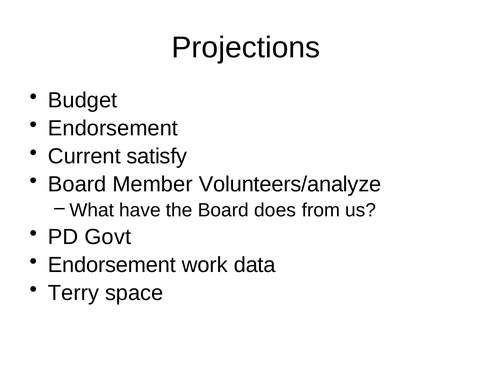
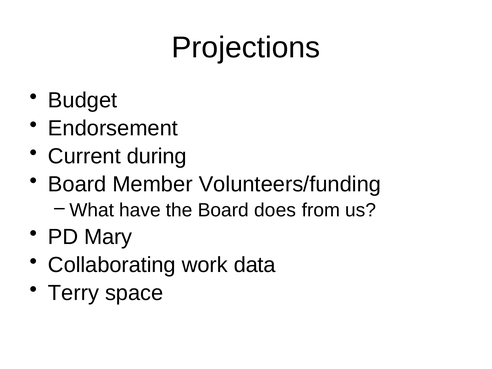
satisfy: satisfy -> during
Volunteers/analyze: Volunteers/analyze -> Volunteers/funding
Govt: Govt -> Mary
Endorsement at (112, 265): Endorsement -> Collaborating
